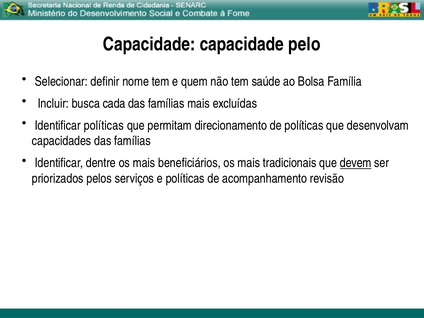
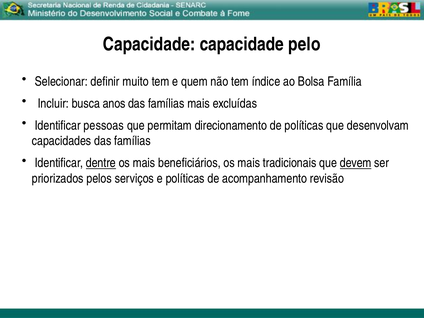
nome: nome -> muito
saúde: saúde -> índice
cada: cada -> anos
Identificar políticas: políticas -> pessoas
dentre underline: none -> present
